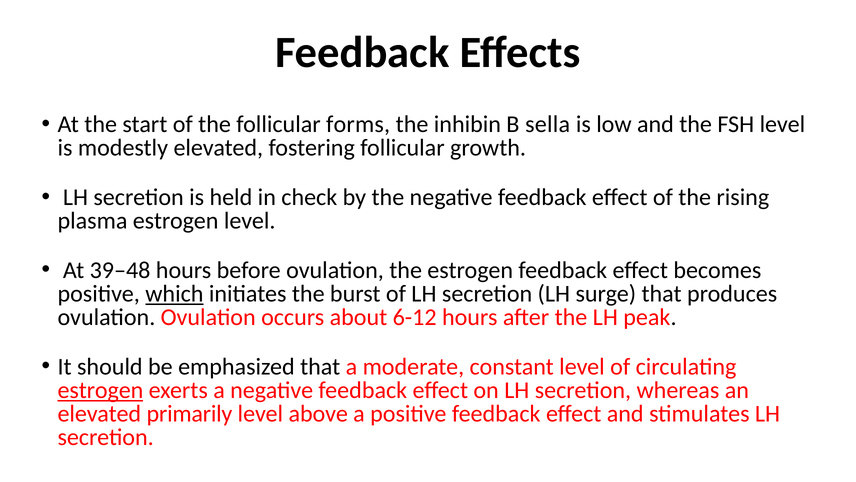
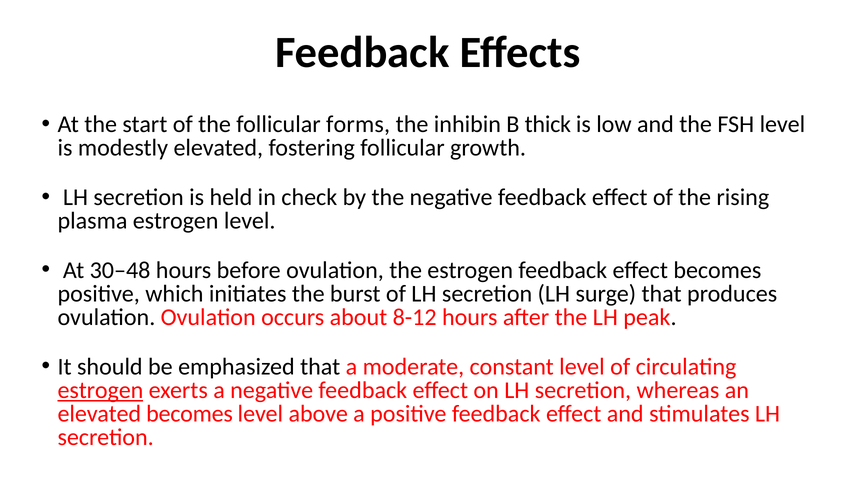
sella: sella -> thick
39–48: 39–48 -> 30–48
which underline: present -> none
6-12: 6-12 -> 8-12
elevated primarily: primarily -> becomes
